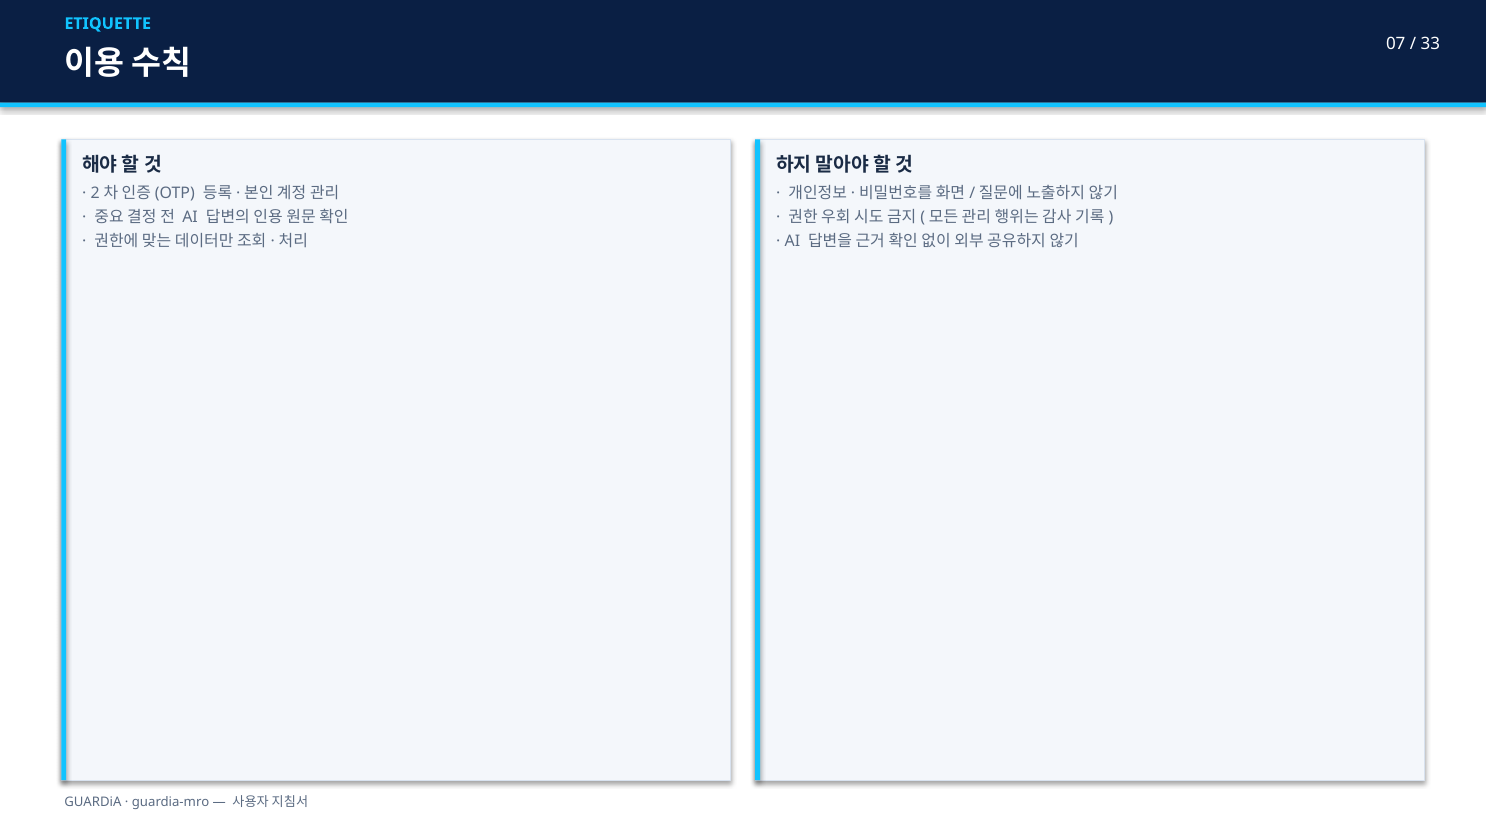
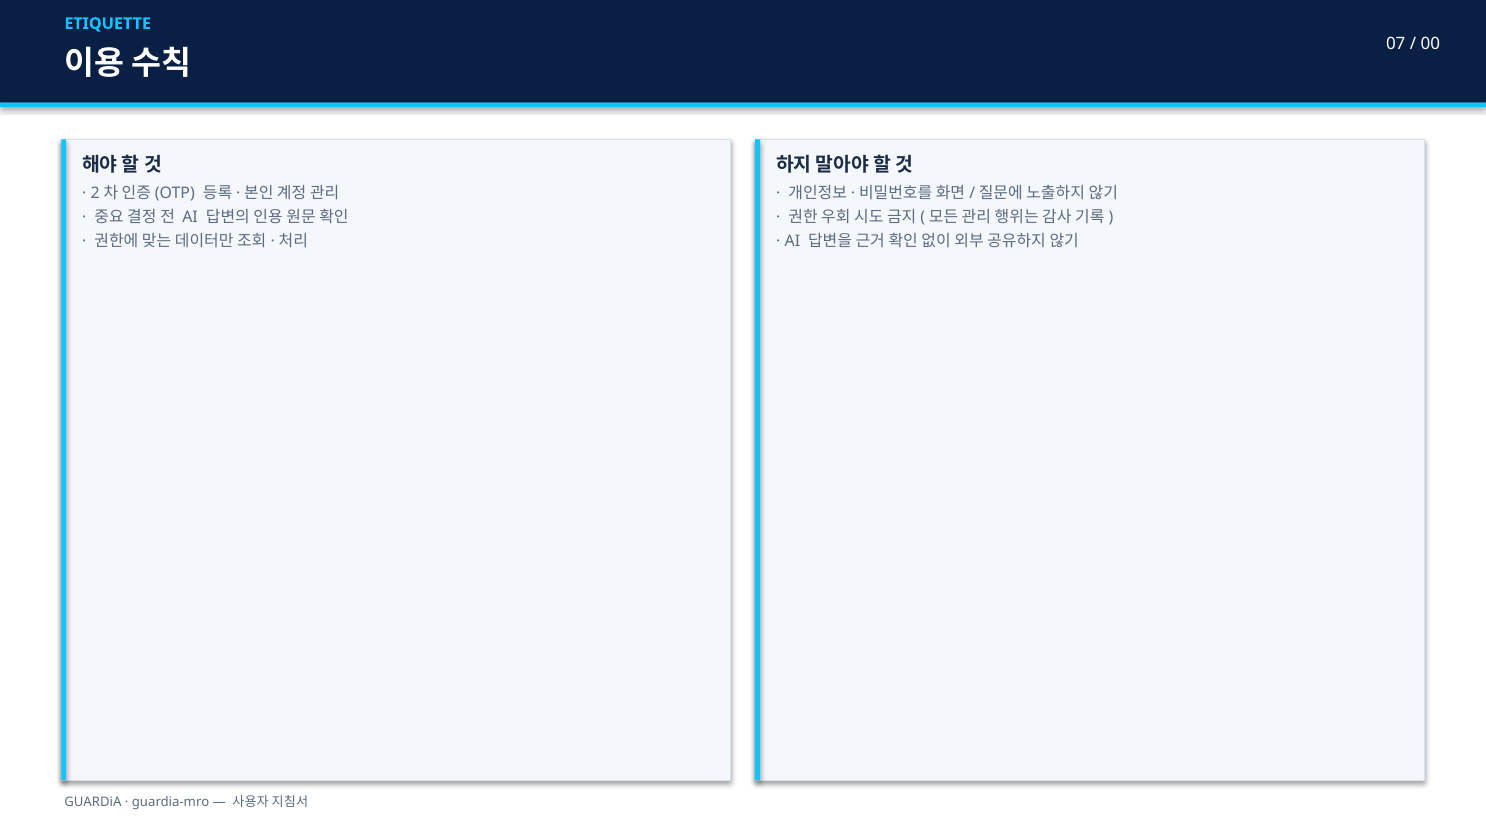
33: 33 -> 00
